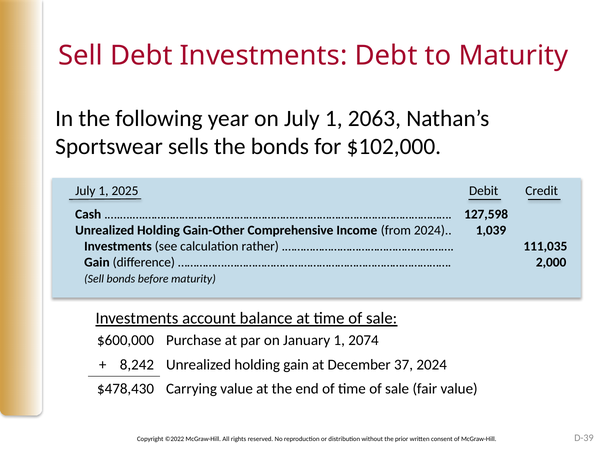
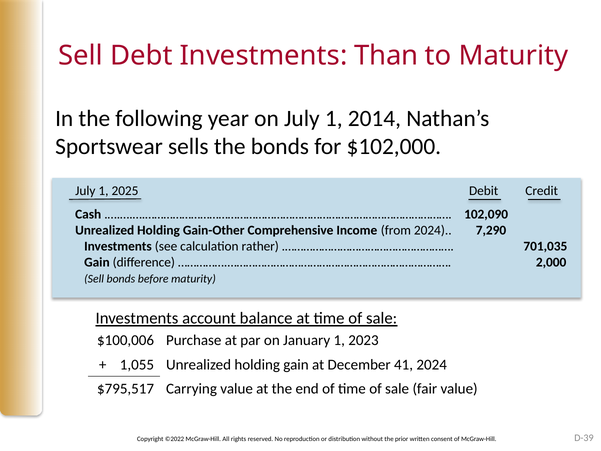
Investments Debt: Debt -> Than
2063: 2063 -> 2014
127,598: 127,598 -> 102,090
1,039: 1,039 -> 7,290
111,035: 111,035 -> 701,035
$600,000: $600,000 -> $100,006
2074: 2074 -> 2023
8,242: 8,242 -> 1,055
37: 37 -> 41
$478,430: $478,430 -> $795,517
